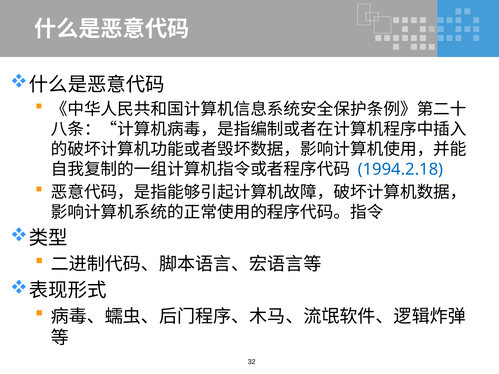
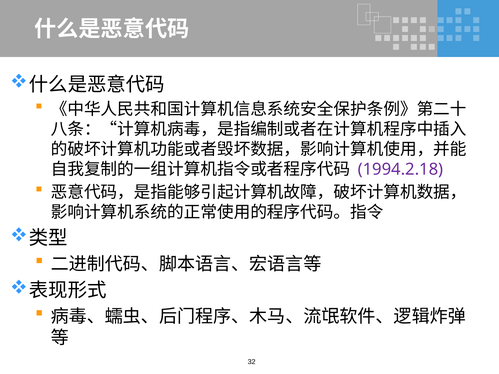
1994.2.18 colour: blue -> purple
